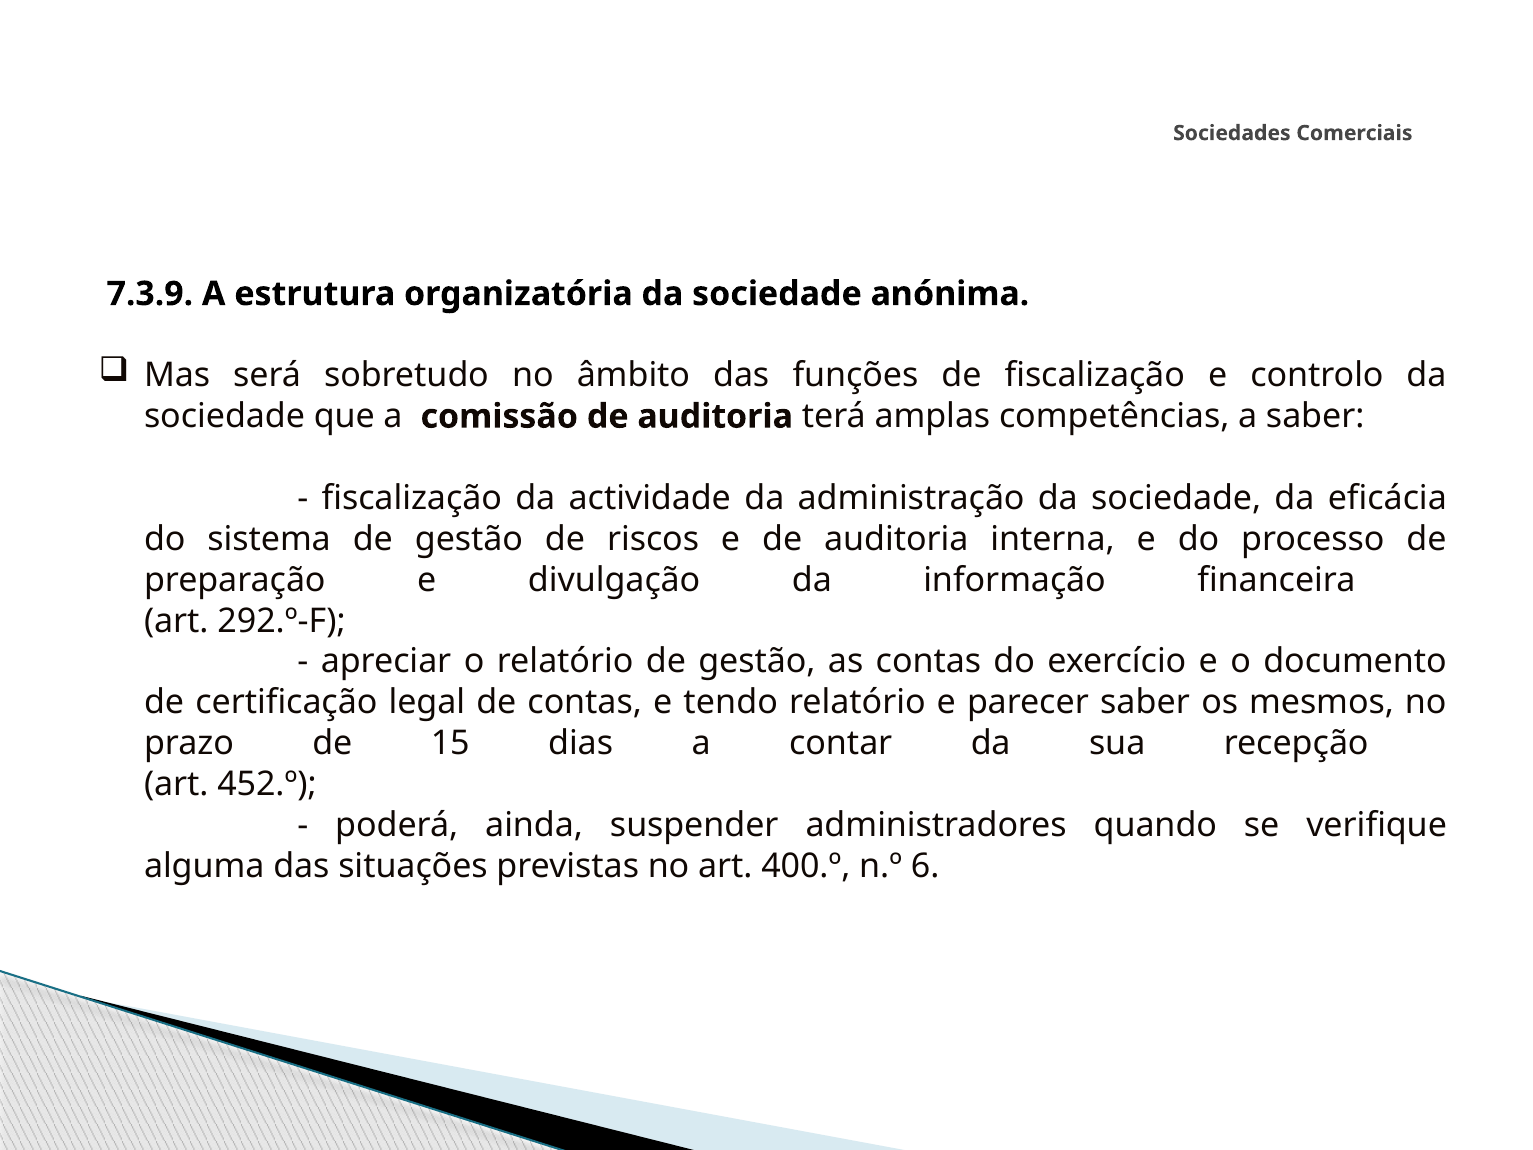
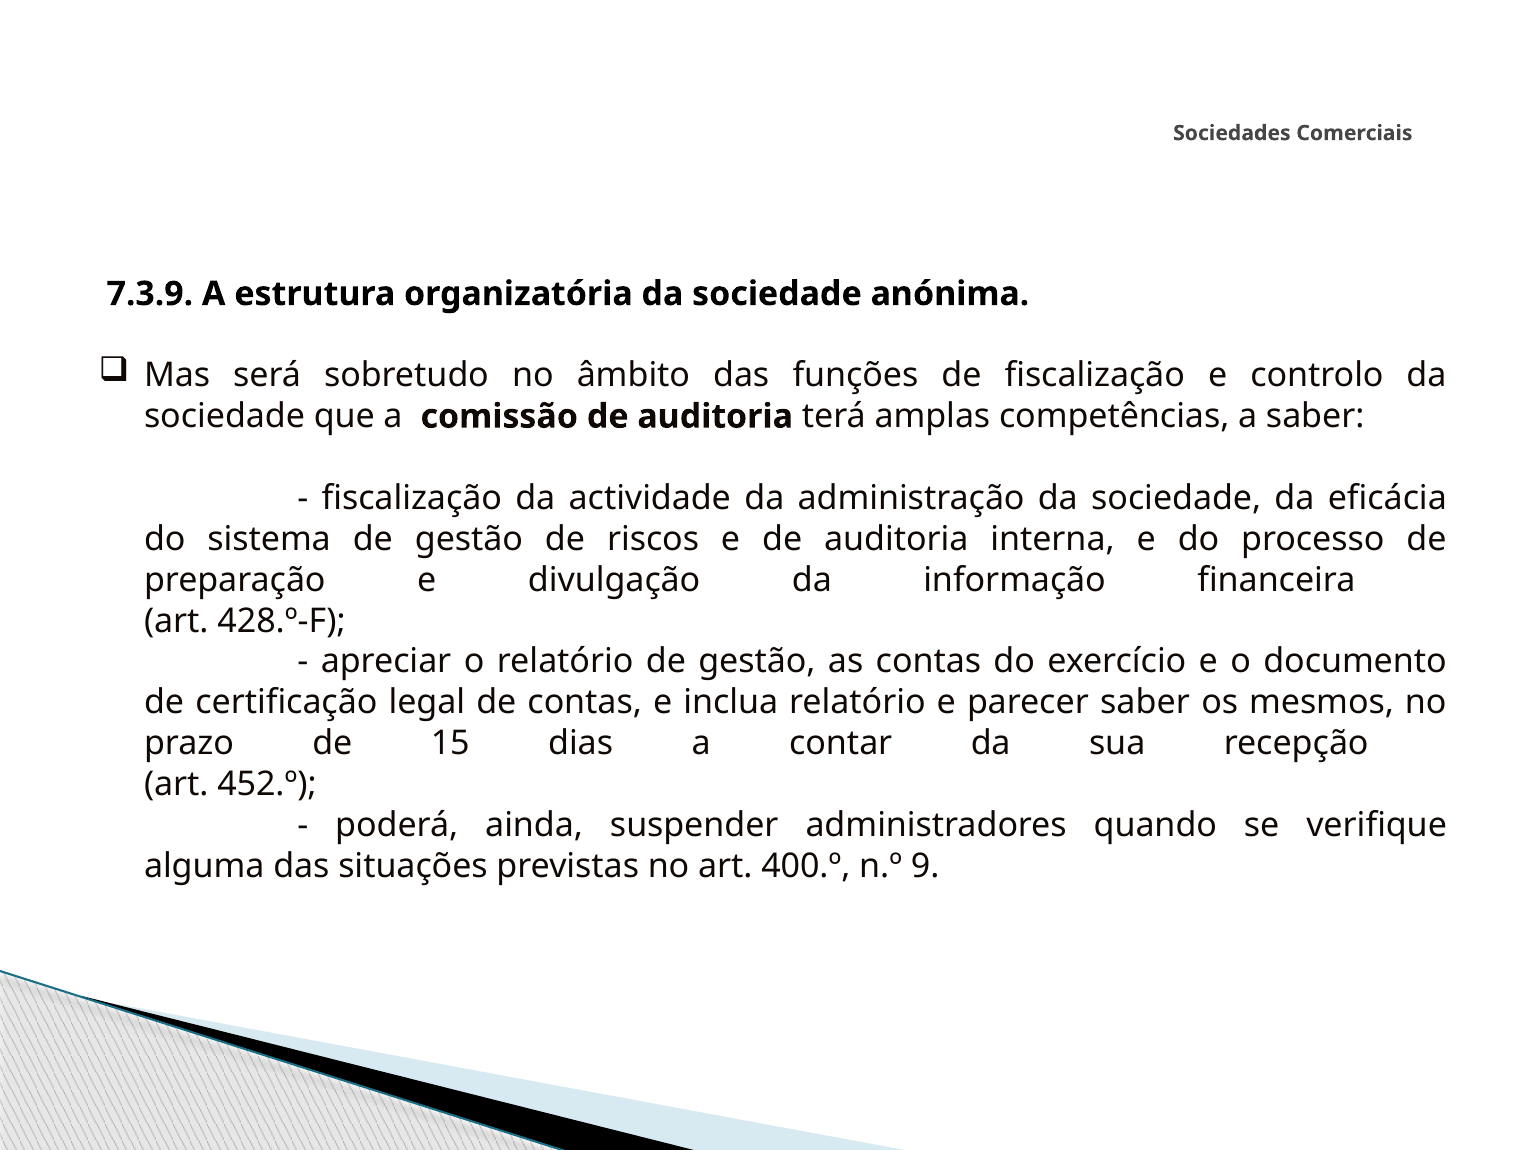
292.º-F: 292.º-F -> 428.º-F
tendo: tendo -> inclua
6: 6 -> 9
